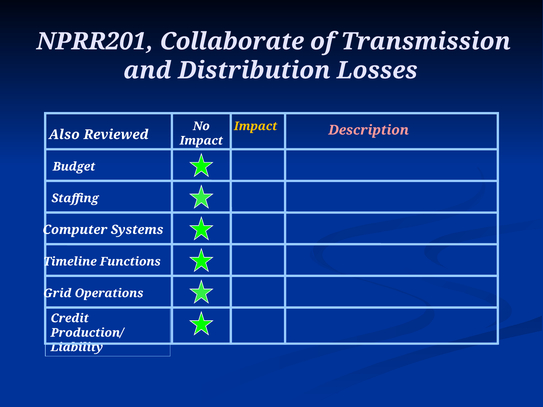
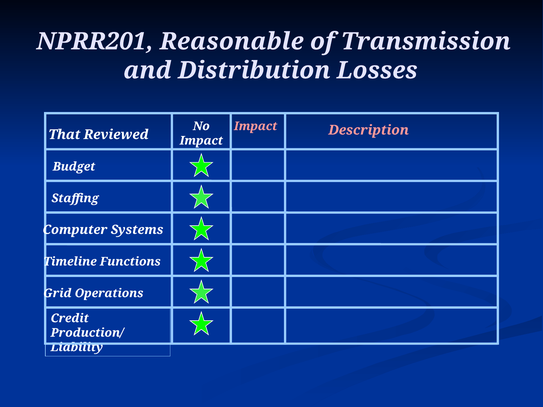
Collaborate: Collaborate -> Reasonable
Impact at (256, 126) colour: yellow -> pink
Also: Also -> That
